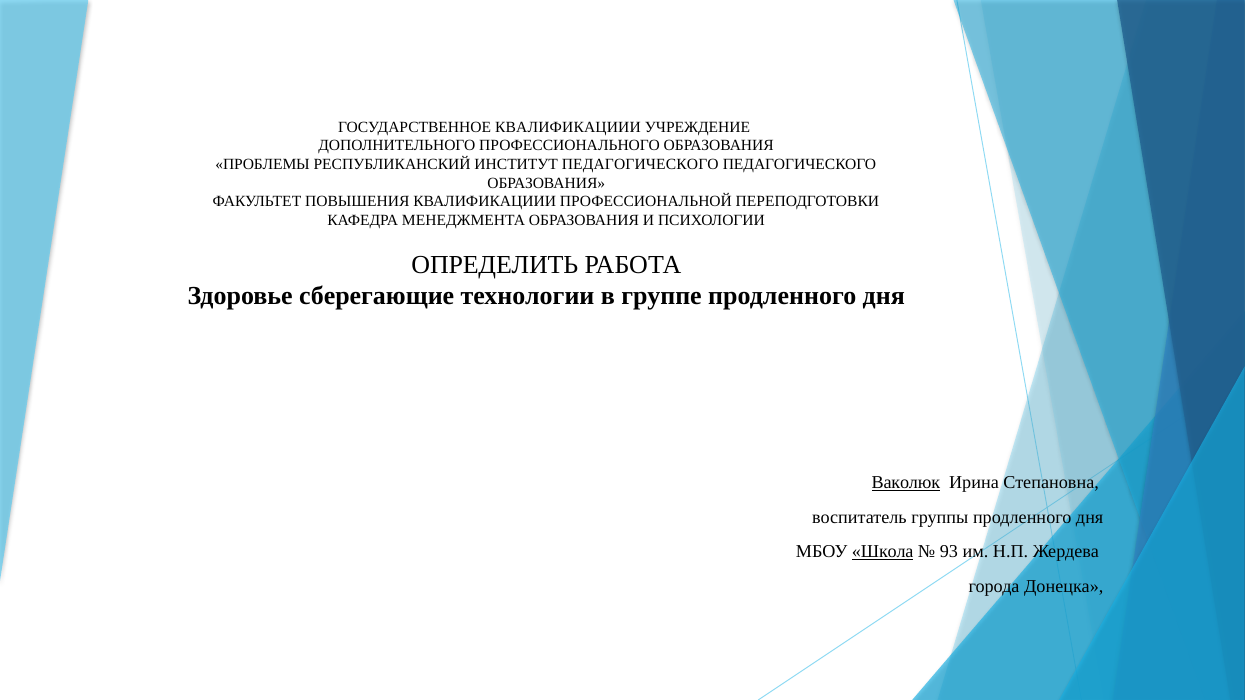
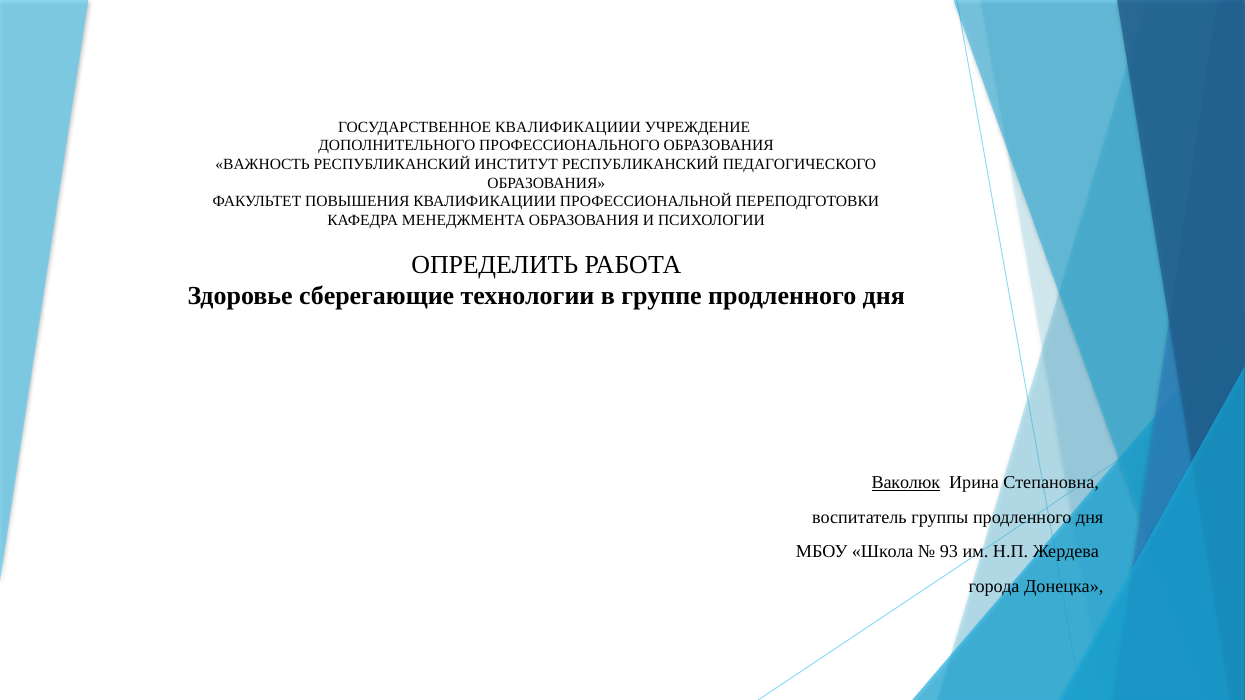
ПРОБЛЕМЫ: ПРОБЛЕМЫ -> ВАЖНОСТЬ
ИНСТИТУТ ПЕДАГОГИЧЕСКОГО: ПЕДАГОГИЧЕСКОГО -> РЕСПУБЛИКАНСКИЙ
Школа underline: present -> none
